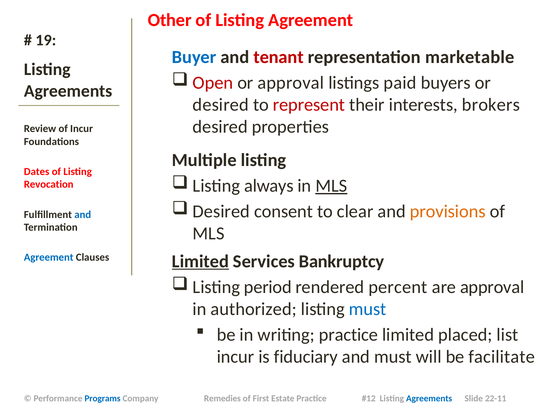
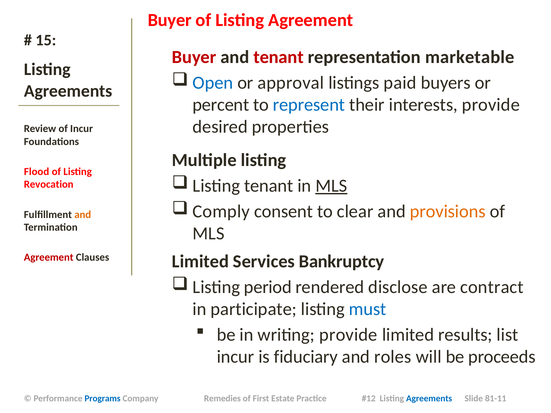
Other at (170, 20): Other -> Buyer
19: 19 -> 15
Buyer at (194, 57) colour: blue -> red
Open colour: red -> blue
desired at (221, 105): desired -> percent
represent colour: red -> blue
interests brokers: brokers -> provide
Dates: Dates -> Flood
Listing always: always -> tenant
Desired at (221, 212): Desired -> Comply
and at (83, 215) colour: blue -> orange
Agreement at (49, 258) colour: blue -> red
Limited at (200, 261) underline: present -> none
percent: percent -> disclose
are approval: approval -> contract
authorized: authorized -> participate
writing practice: practice -> provide
placed: placed -> results
and must: must -> roles
facilitate: facilitate -> proceeds
22-11: 22-11 -> 81-11
